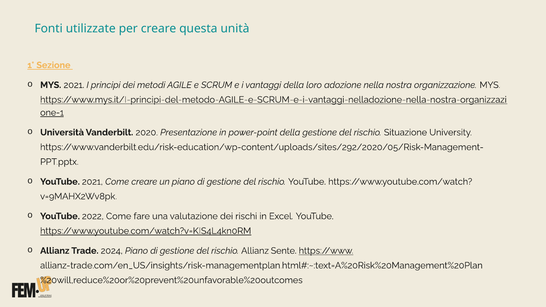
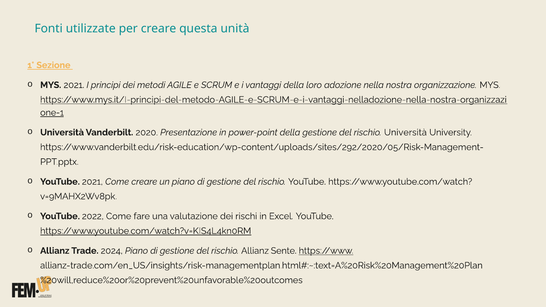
rischio Situazione: Situazione -> Università
